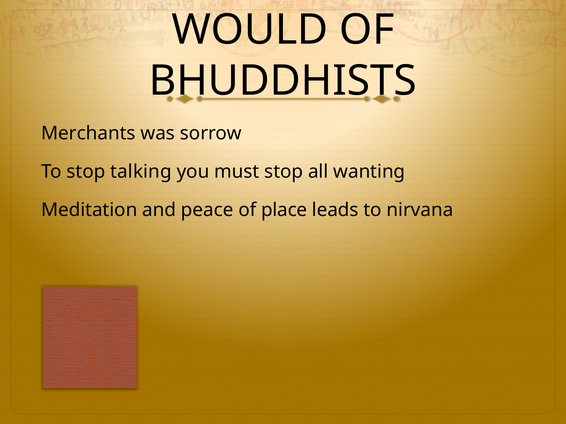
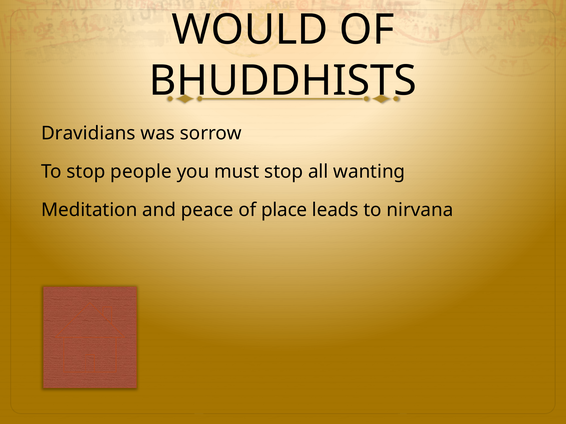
Merchants: Merchants -> Dravidians
talking: talking -> people
